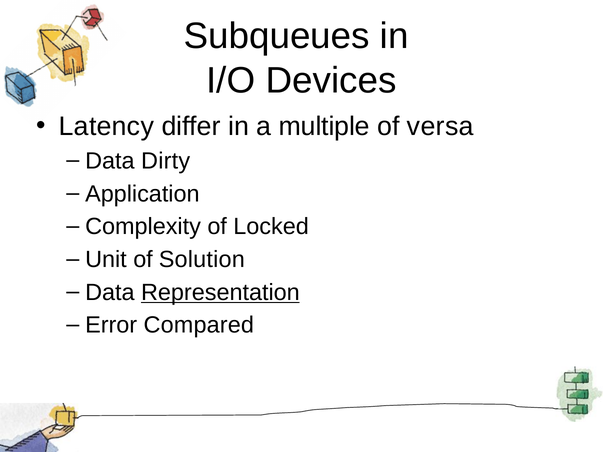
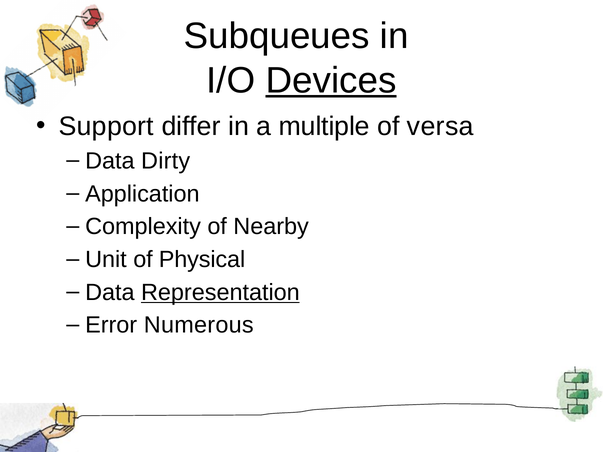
Devices underline: none -> present
Latency: Latency -> Support
Locked: Locked -> Nearby
Solution: Solution -> Physical
Compared: Compared -> Numerous
